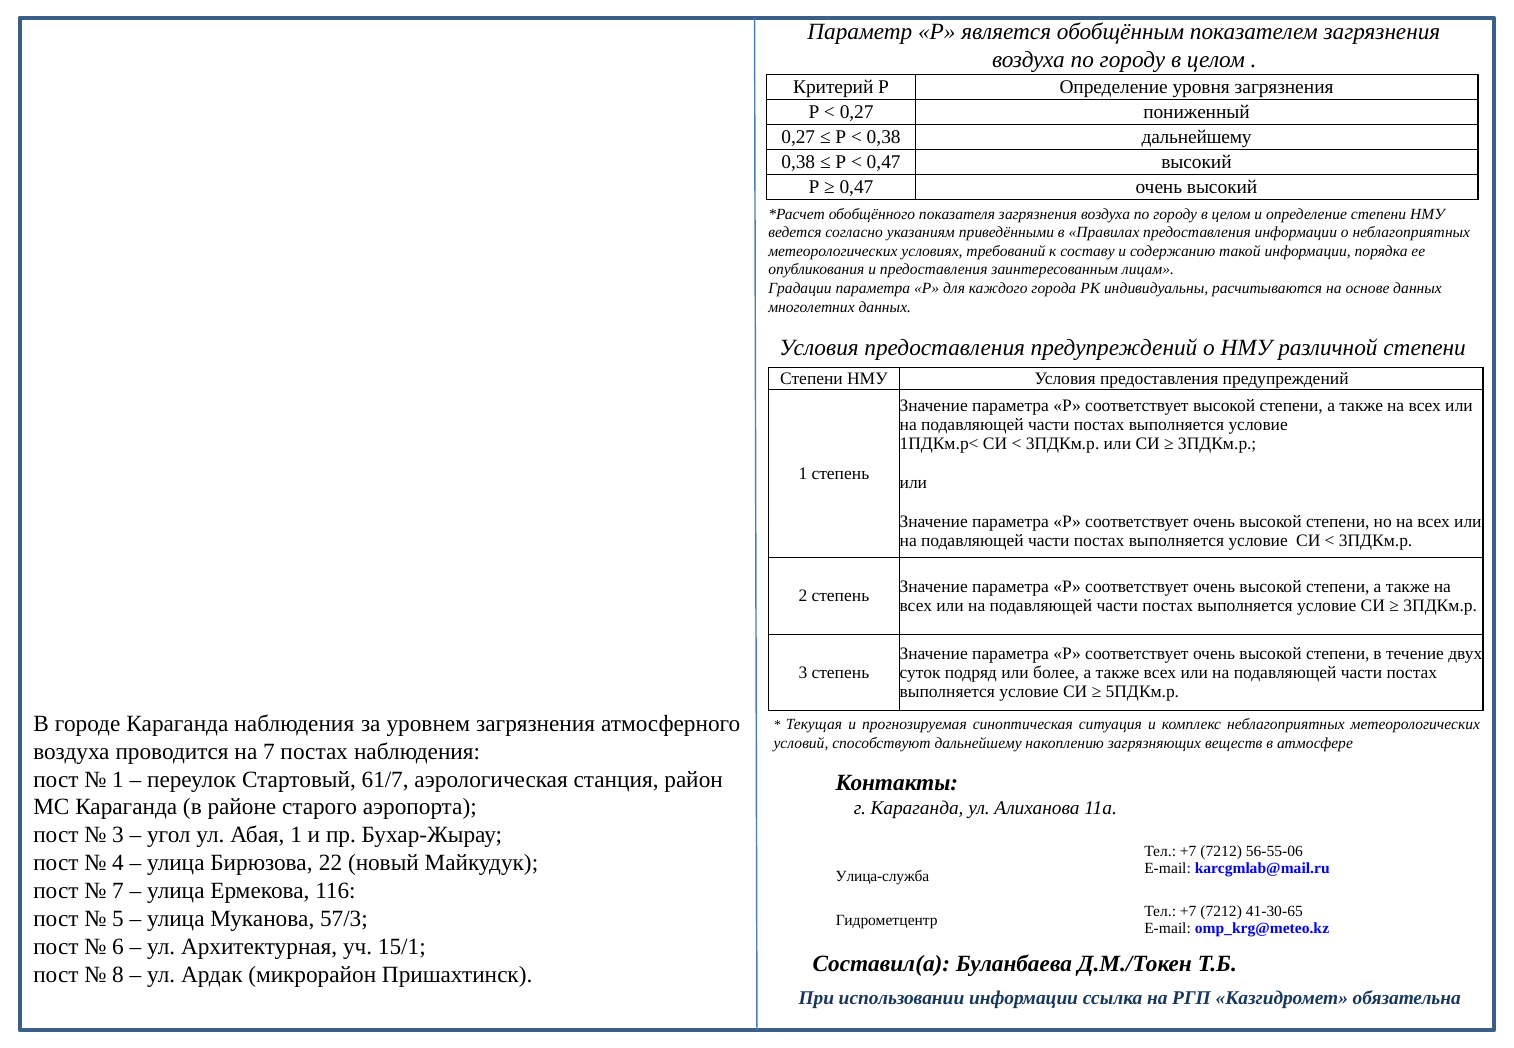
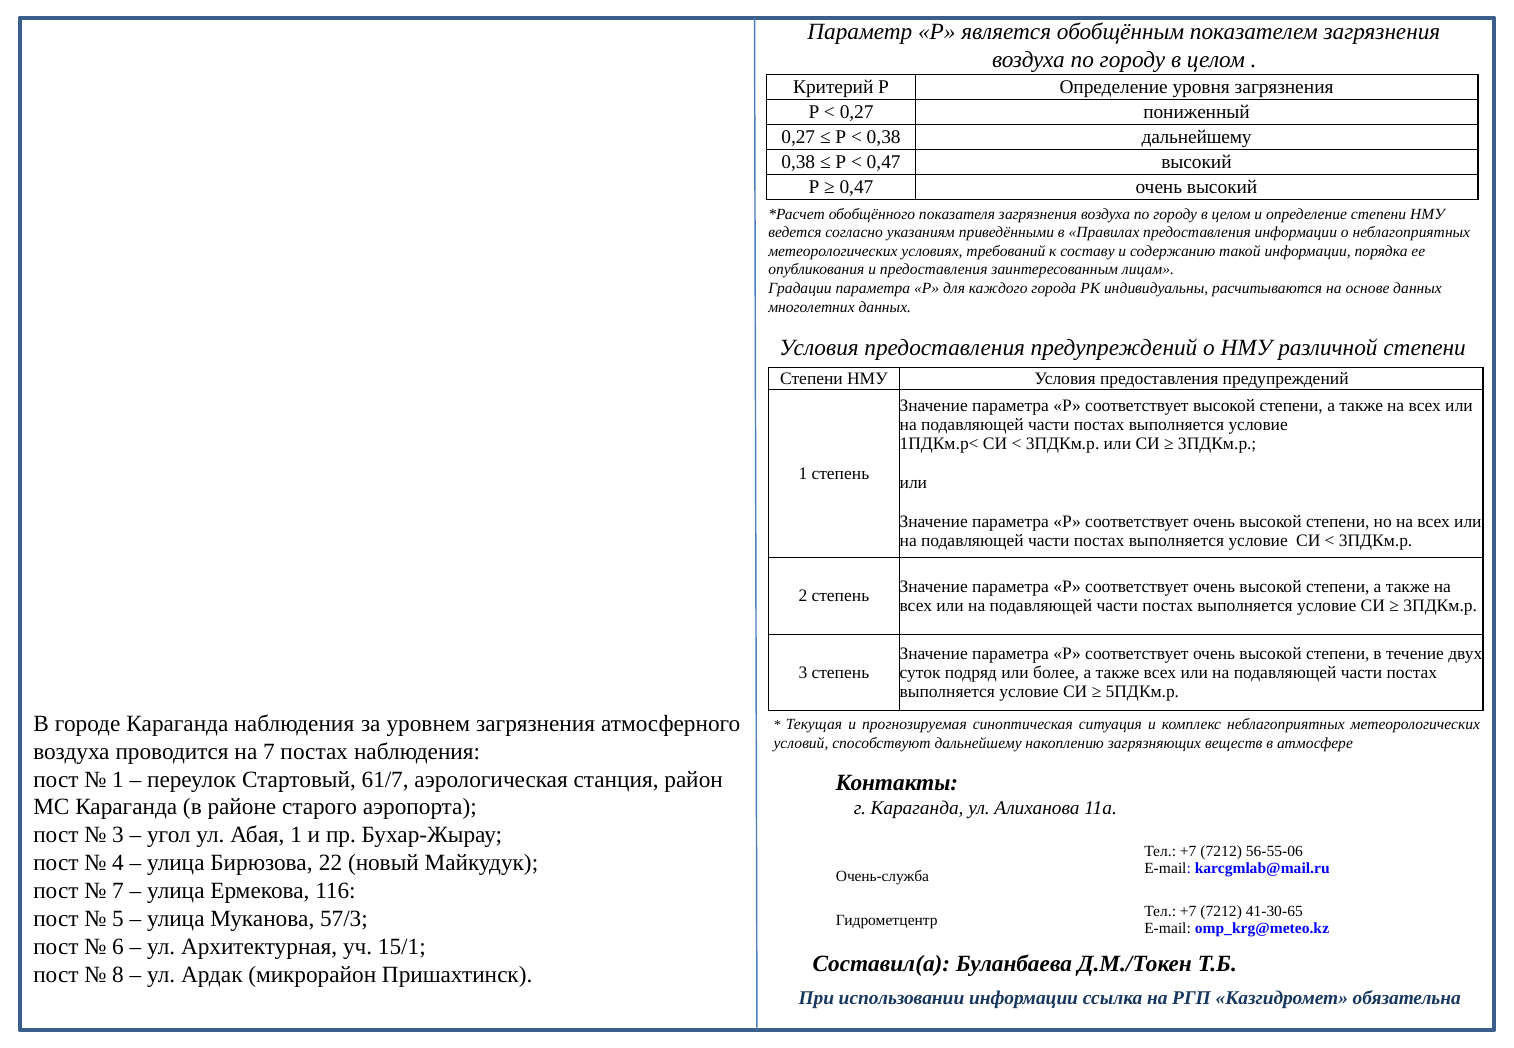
Улица-служба: Улица-служба -> Очень-служба
